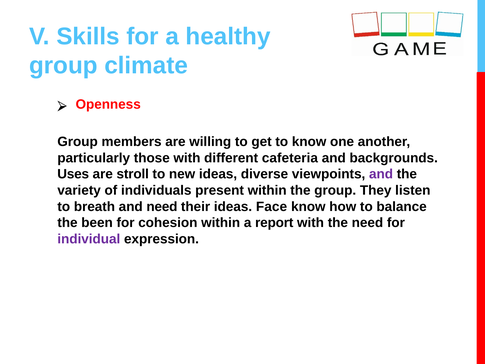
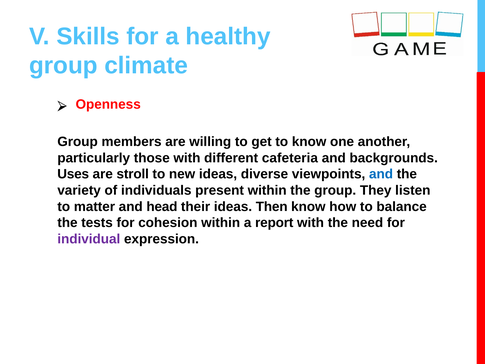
and at (381, 174) colour: purple -> blue
breath: breath -> matter
and need: need -> head
Face: Face -> Then
been: been -> tests
